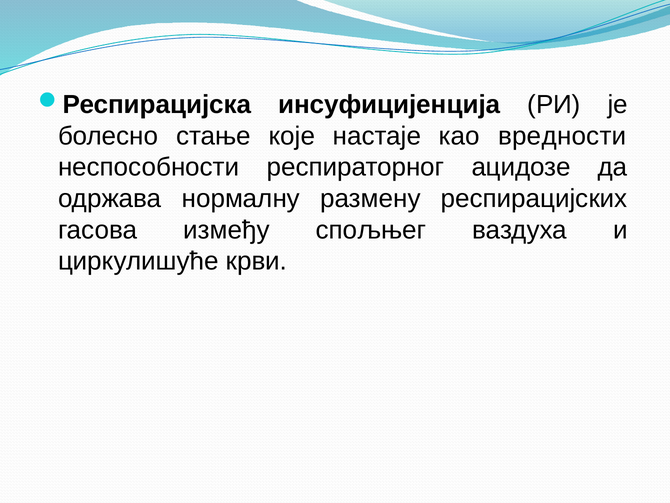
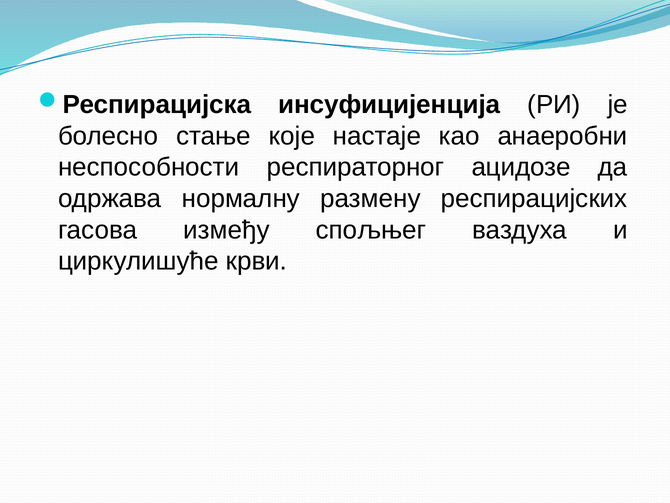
вредности: вредности -> анаеробни
